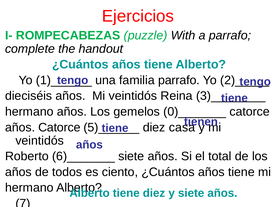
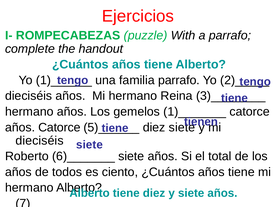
años Mi veintidós: veintidós -> hermano
0)_______: 0)_______ -> 1)_______
diez casa: casa -> siete
veintidós at (40, 141): veintidós -> dieciséis
años at (90, 145): años -> siete
